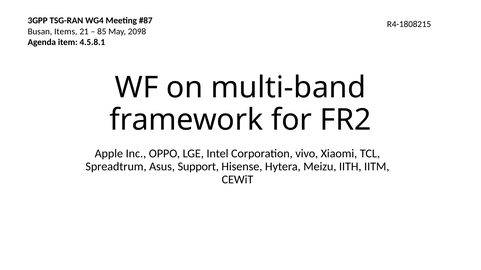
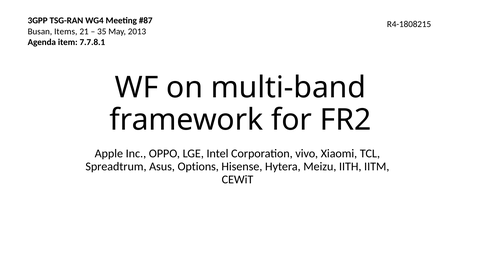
85: 85 -> 35
2098: 2098 -> 2013
4.5.8.1: 4.5.8.1 -> 7.7.8.1
Support: Support -> Options
